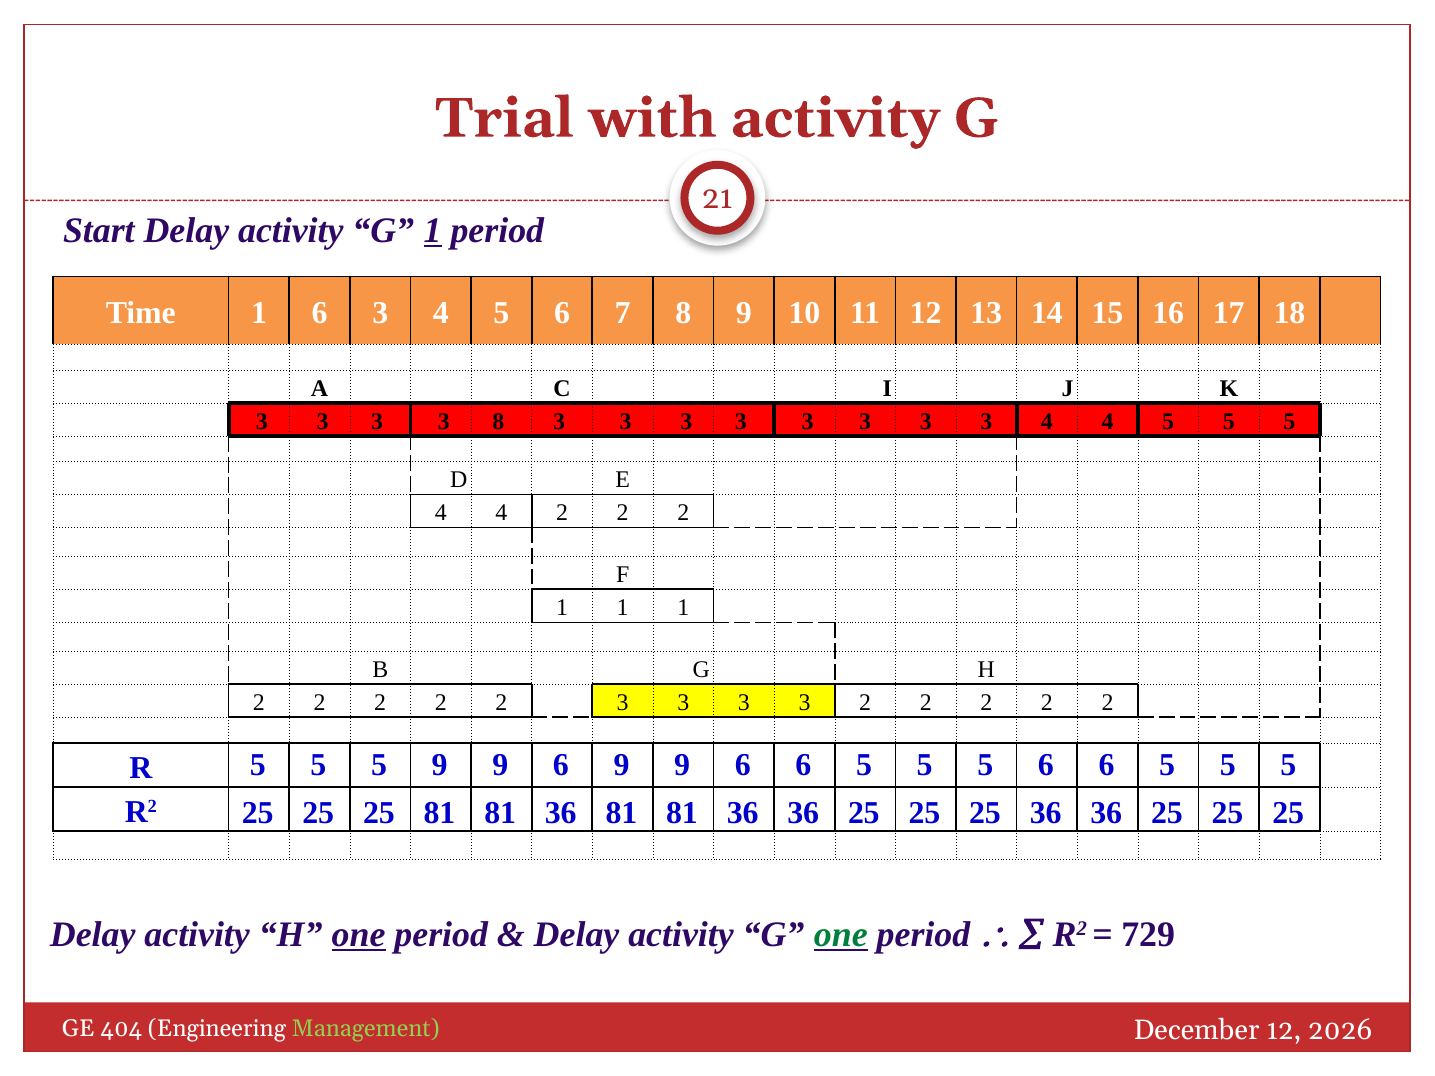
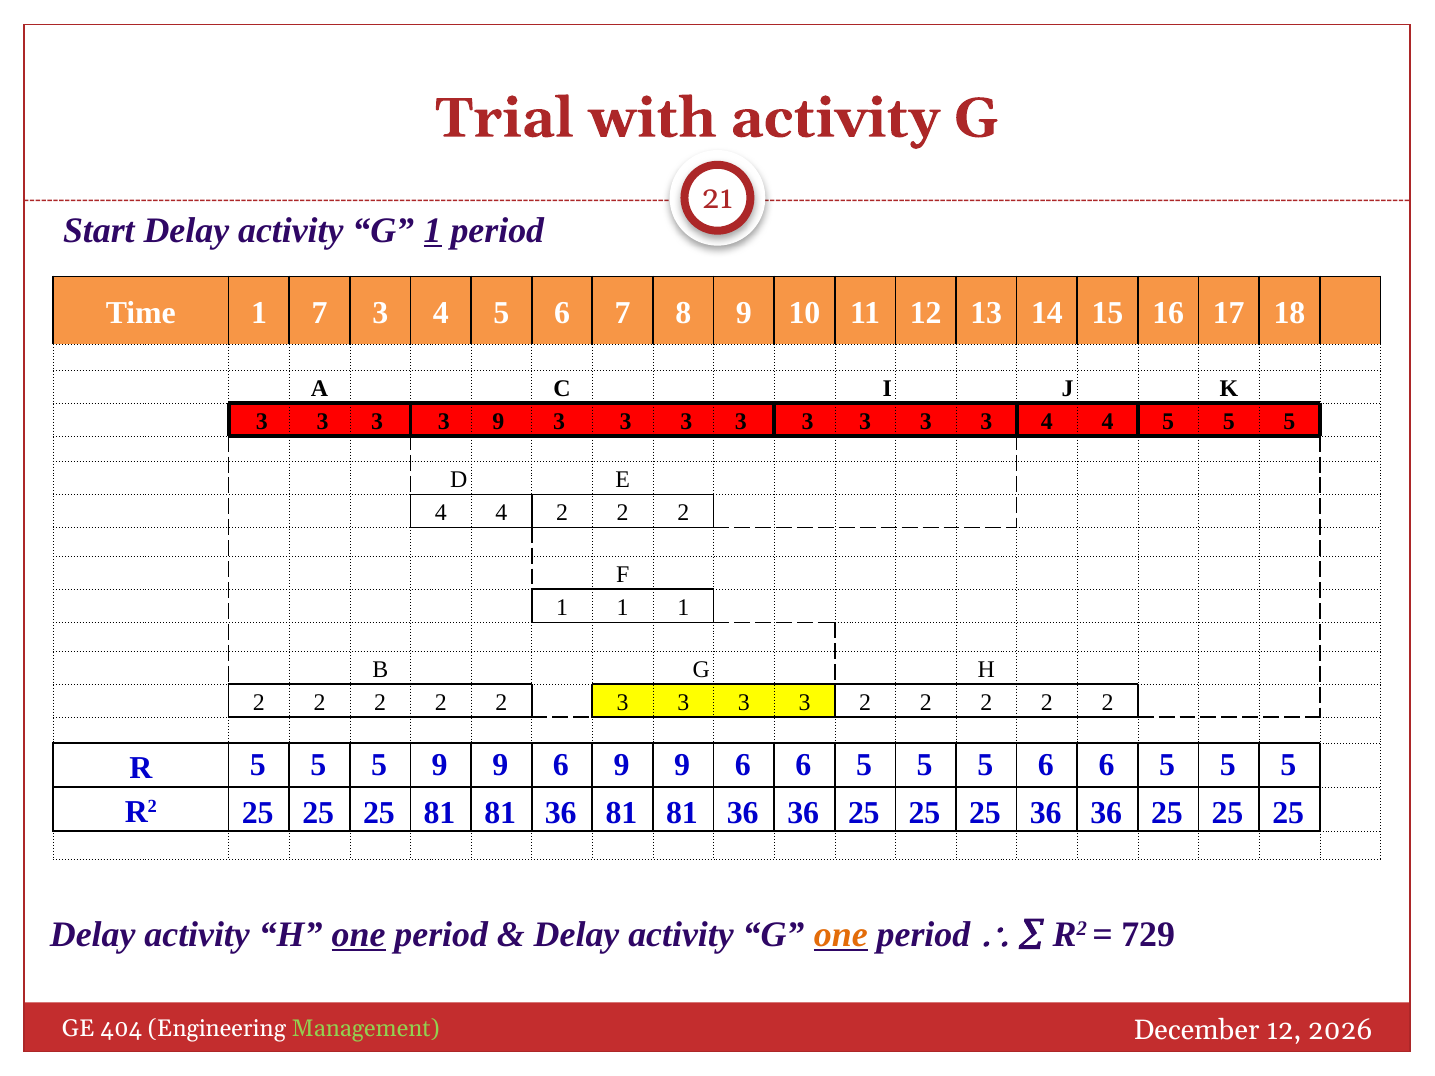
1 6: 6 -> 7
3 8: 8 -> 9
one at (841, 935) colour: green -> orange
